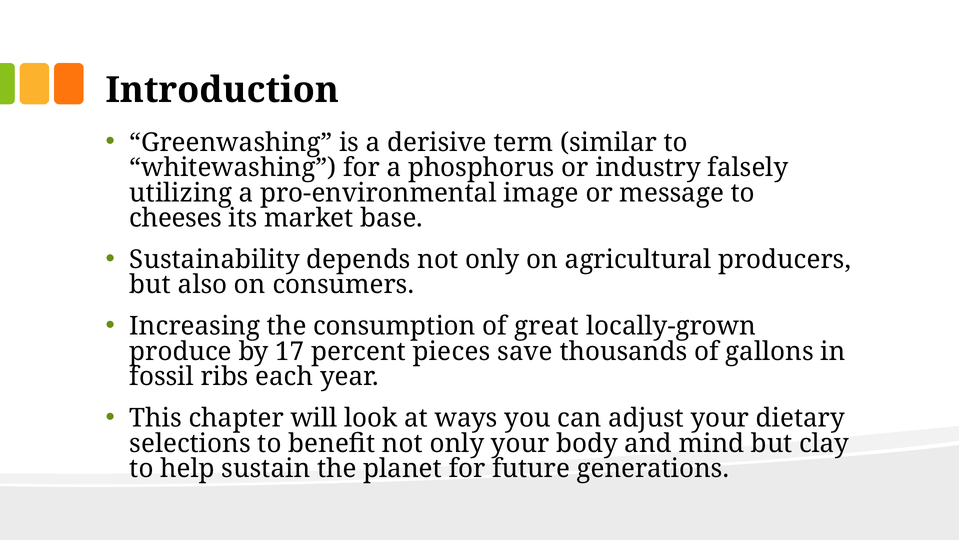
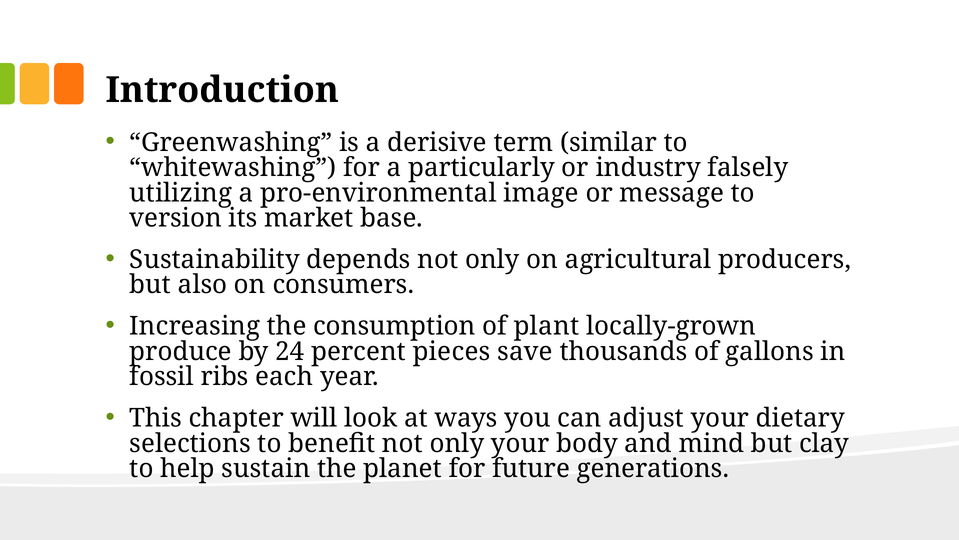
phosphorus: phosphorus -> particularly
cheeses: cheeses -> version
great: great -> plant
17: 17 -> 24
